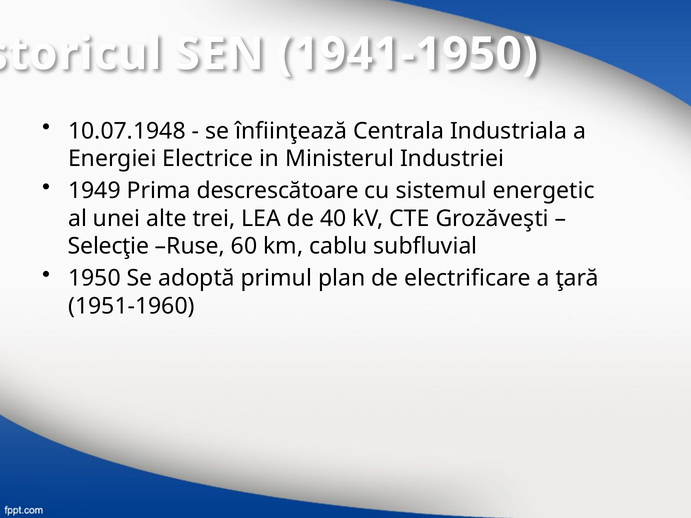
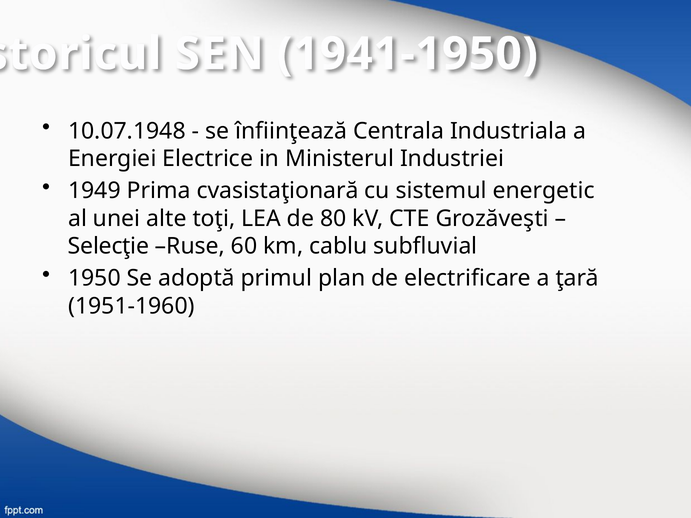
descrescătoare: descrescătoare -> cvasistaţionară
trei: trei -> toţi
40: 40 -> 80
